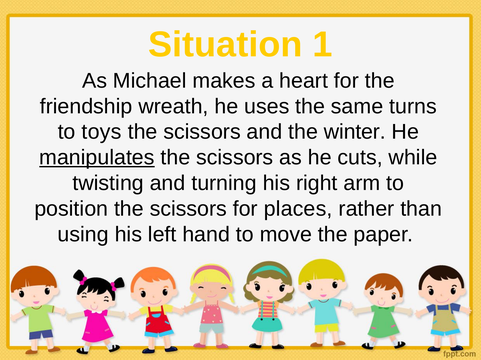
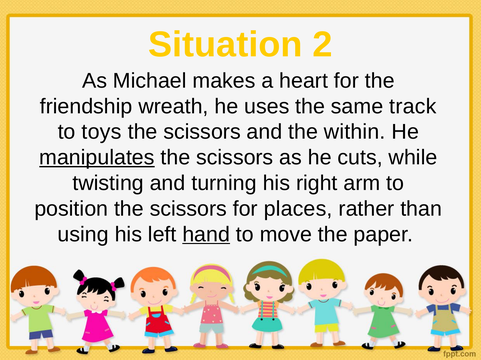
1: 1 -> 2
turns: turns -> track
winter: winter -> within
hand underline: none -> present
